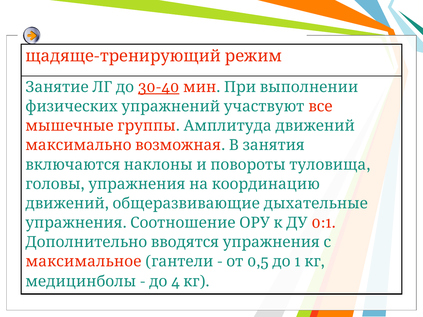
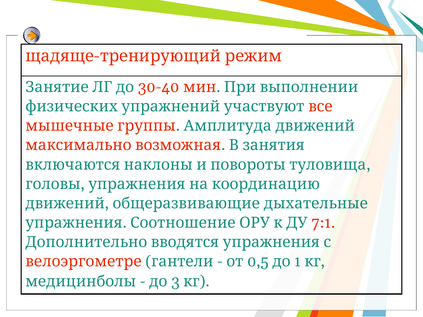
30-40 underline: present -> none
0:1: 0:1 -> 7:1
максимальное: максимальное -> велоэргометре
4: 4 -> 3
